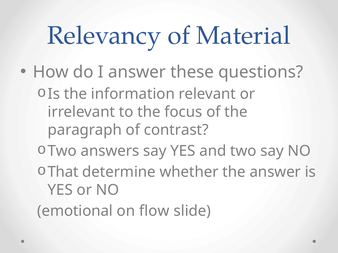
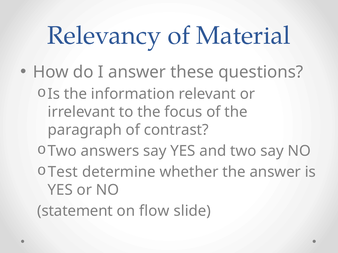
That: That -> Test
emotional: emotional -> statement
